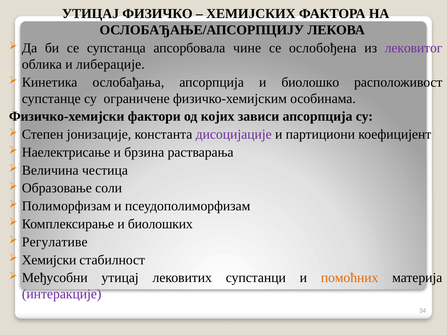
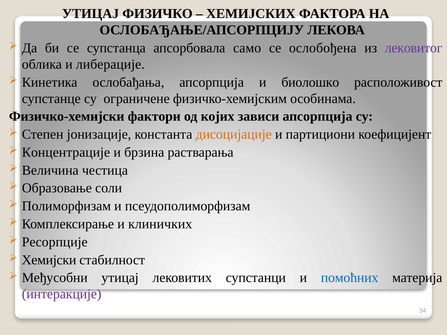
чине: чине -> само
дисоцијације colour: purple -> orange
Наелектрисање: Наелектрисање -> Концентрације
биолошких: биолошких -> клиничких
Регулативе: Регулативе -> Ресорпције
помоћних colour: orange -> blue
